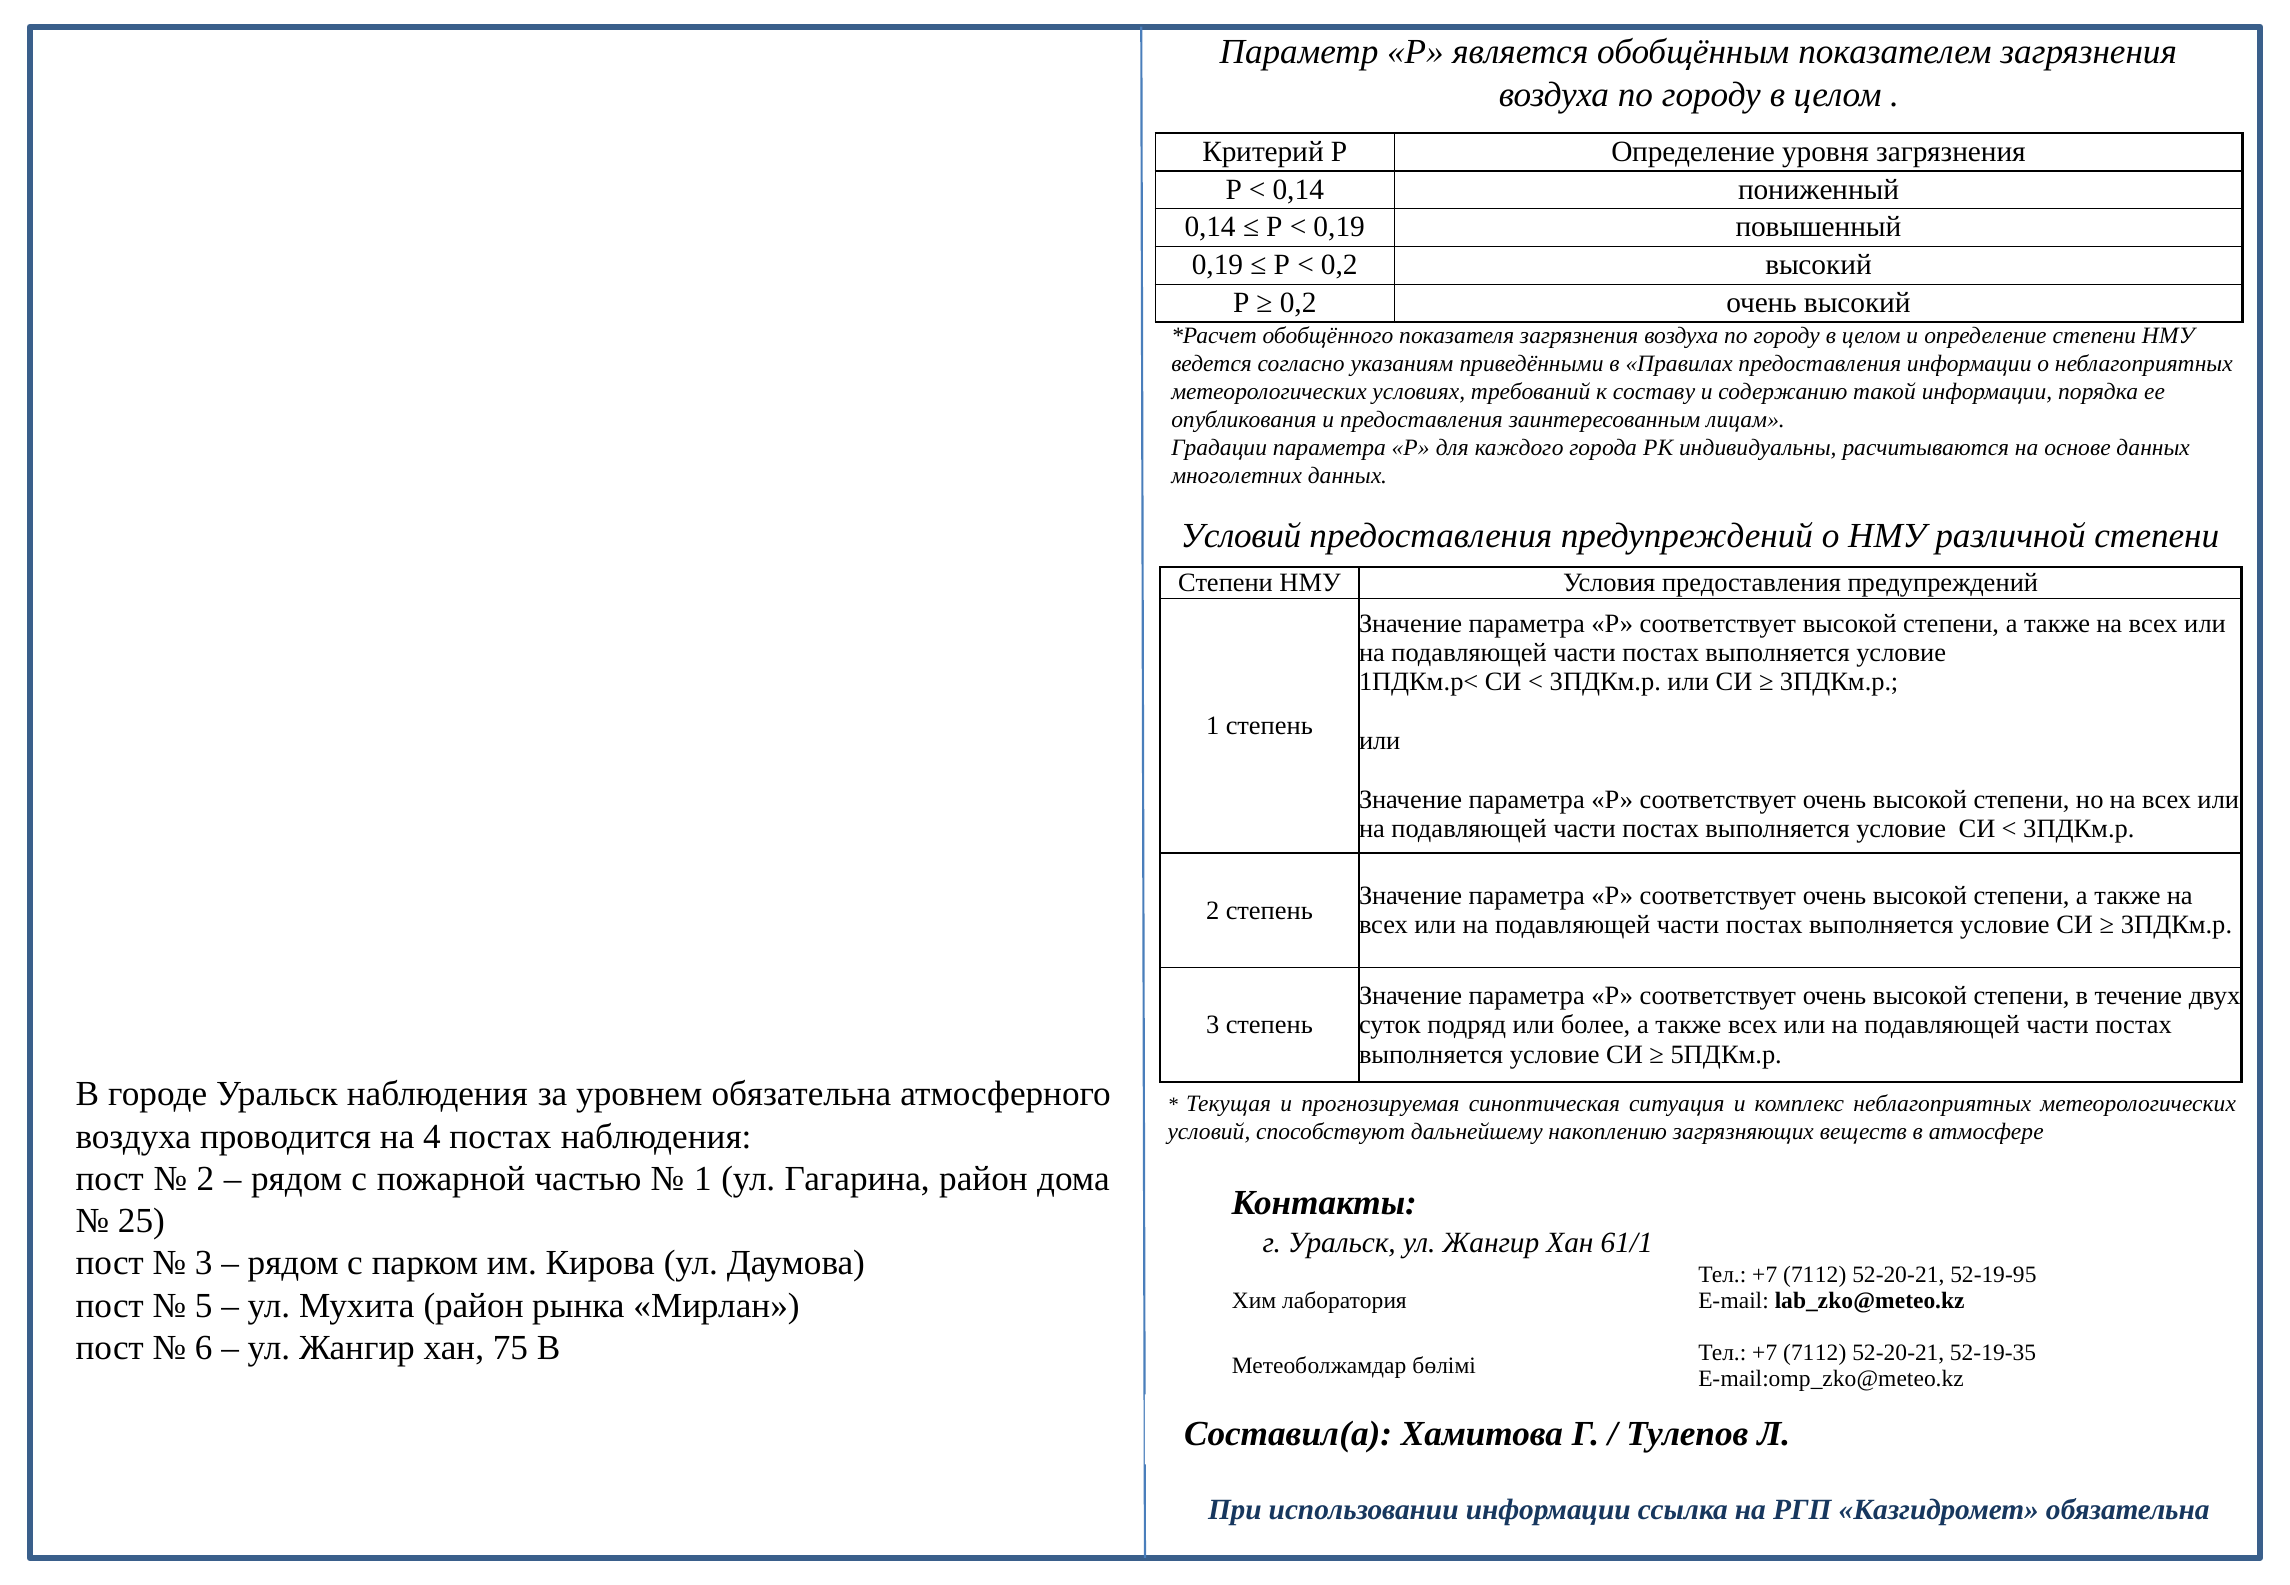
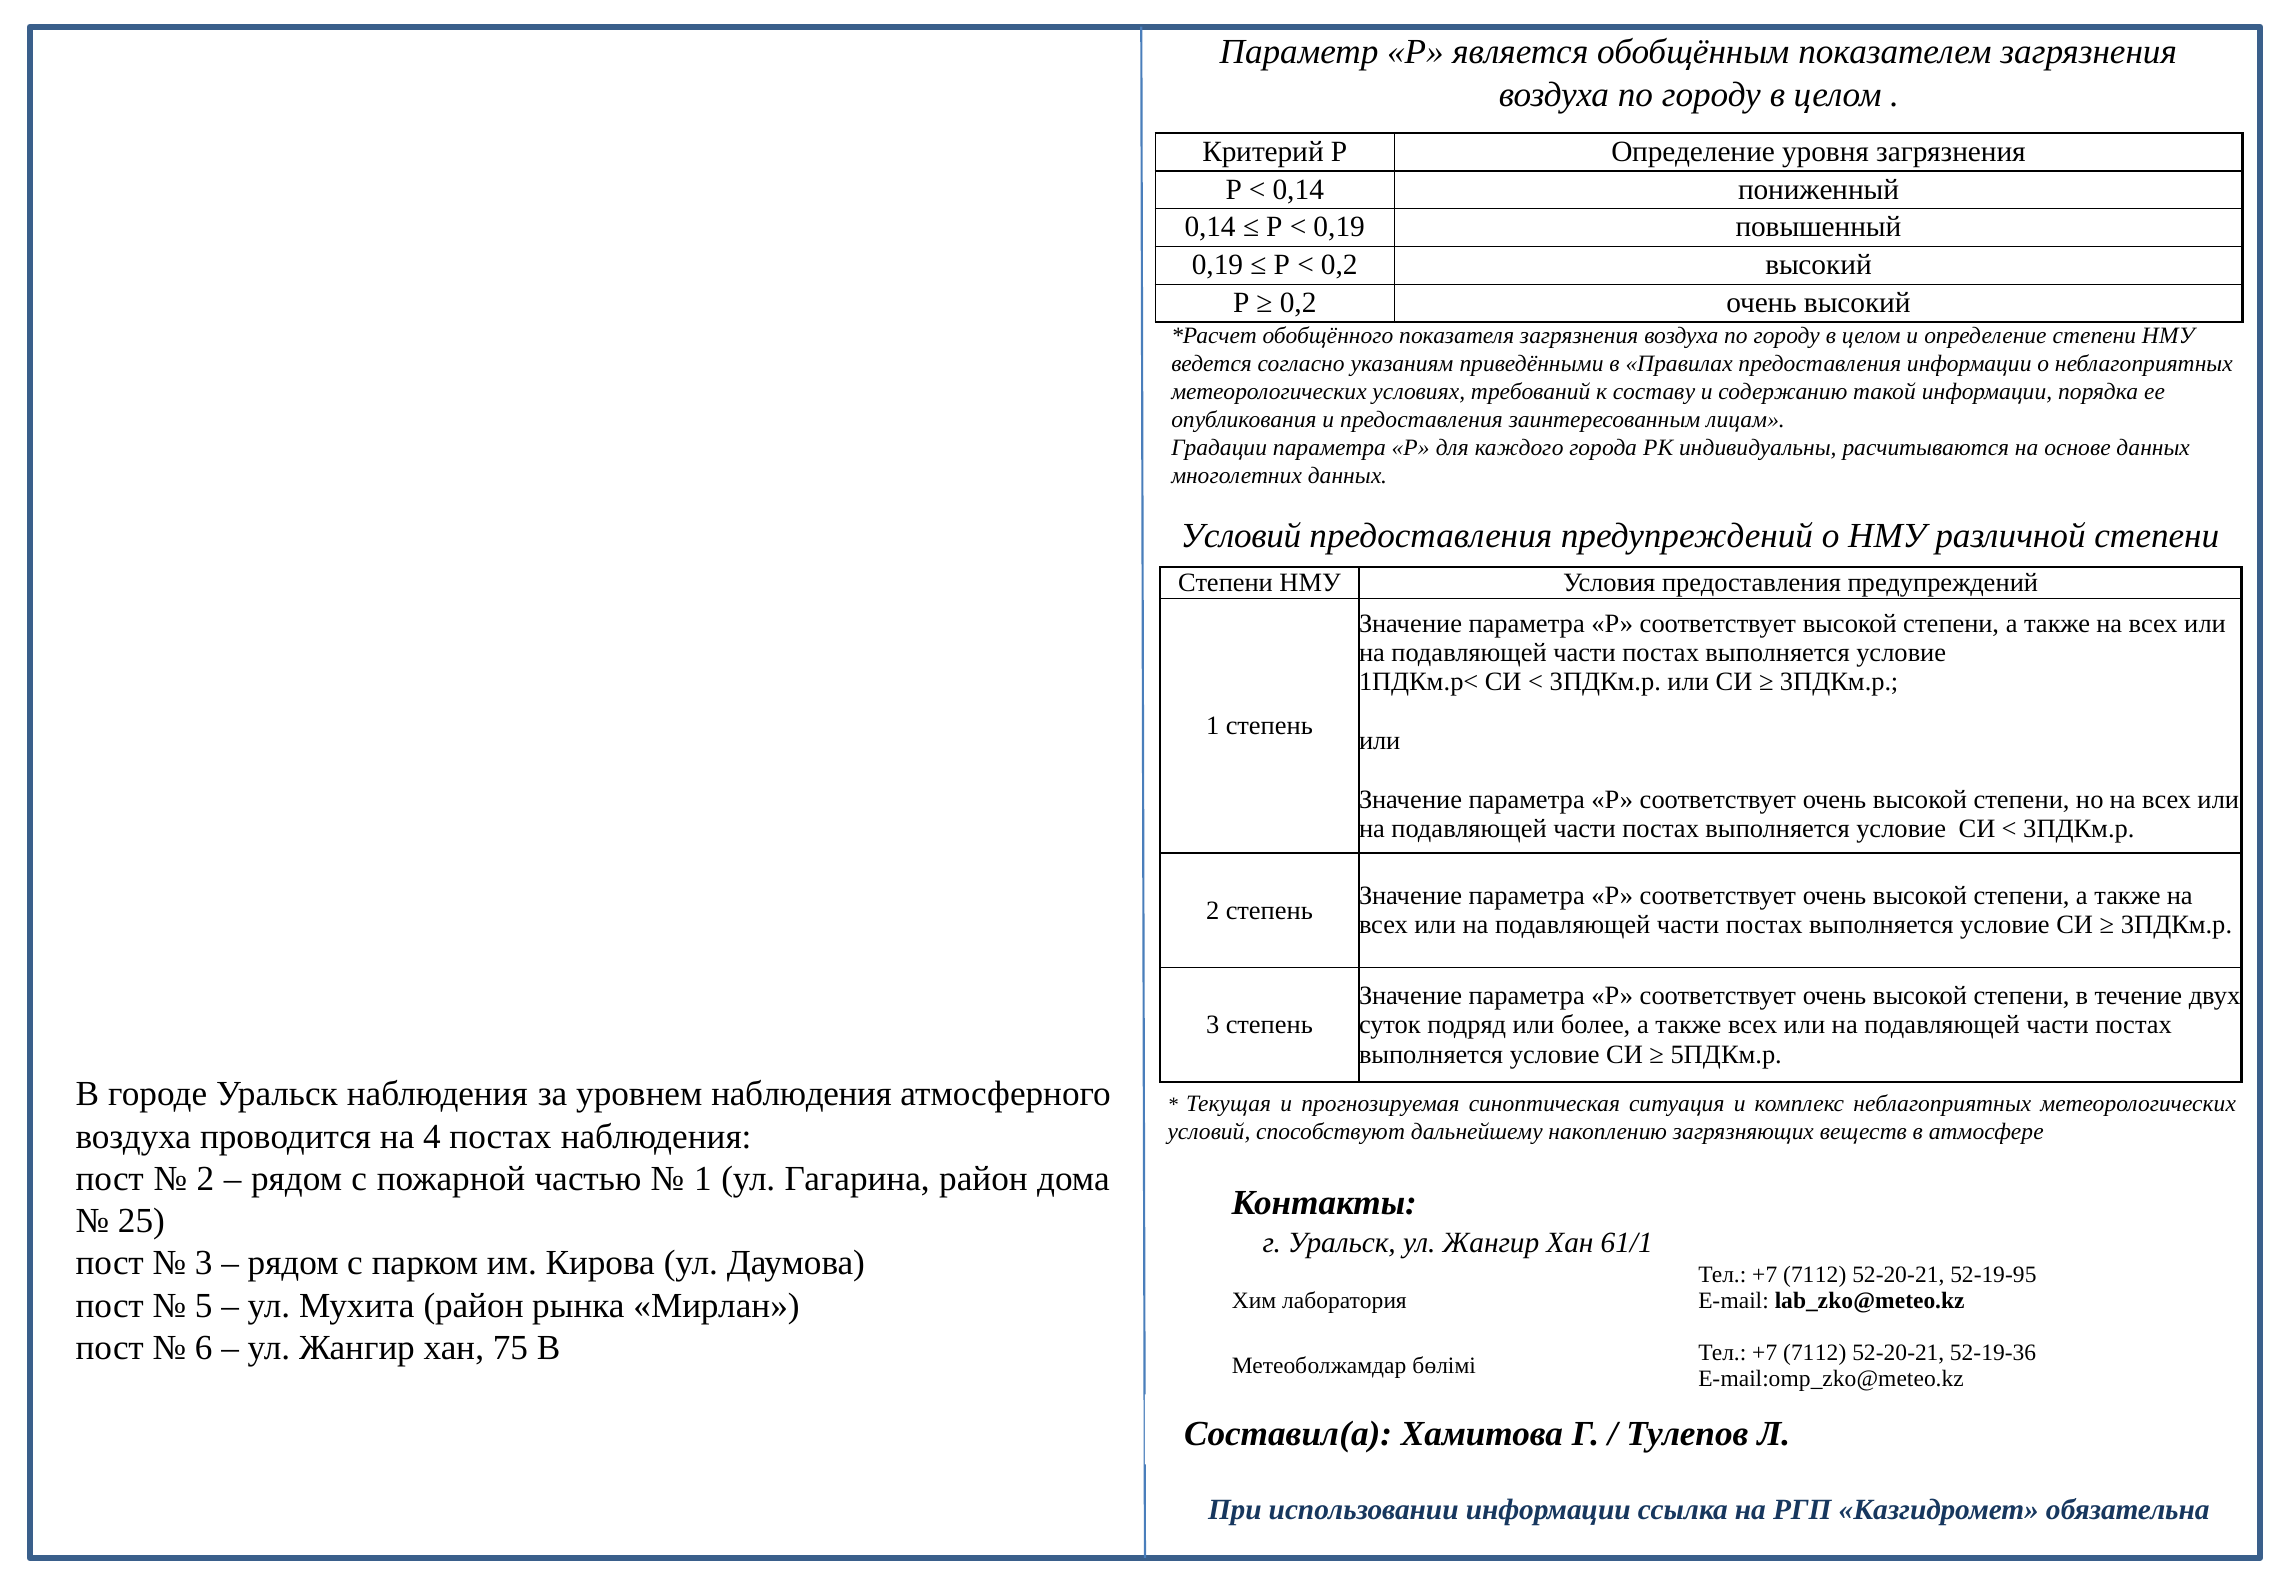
уровнем обязательна: обязательна -> наблюдения
52-19-35: 52-19-35 -> 52-19-36
